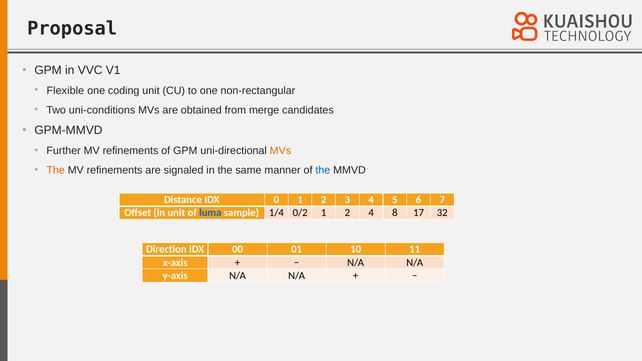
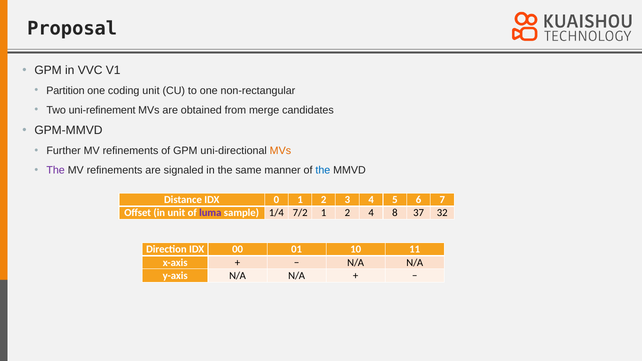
Flexible: Flexible -> Partition
uni-conditions: uni-conditions -> uni-refinement
The at (56, 170) colour: orange -> purple
luma colour: blue -> purple
0/2: 0/2 -> 7/2
17: 17 -> 37
